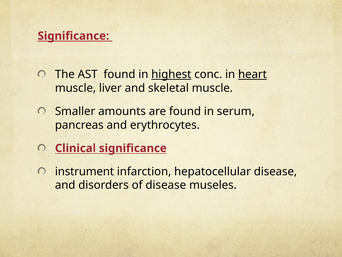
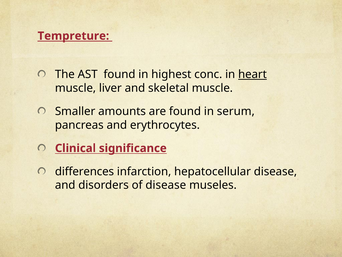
Significance at (73, 36): Significance -> Tempreture
highest underline: present -> none
instrument: instrument -> differences
